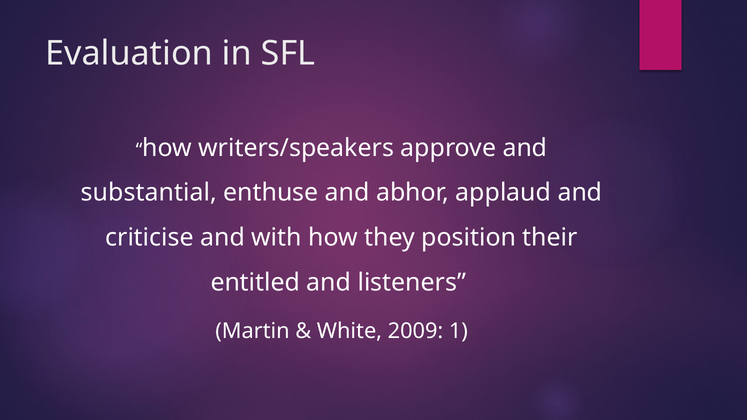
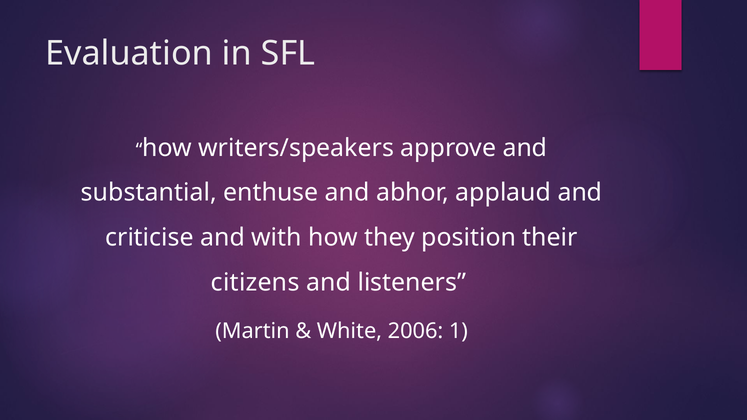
entitled: entitled -> citizens
2009: 2009 -> 2006
